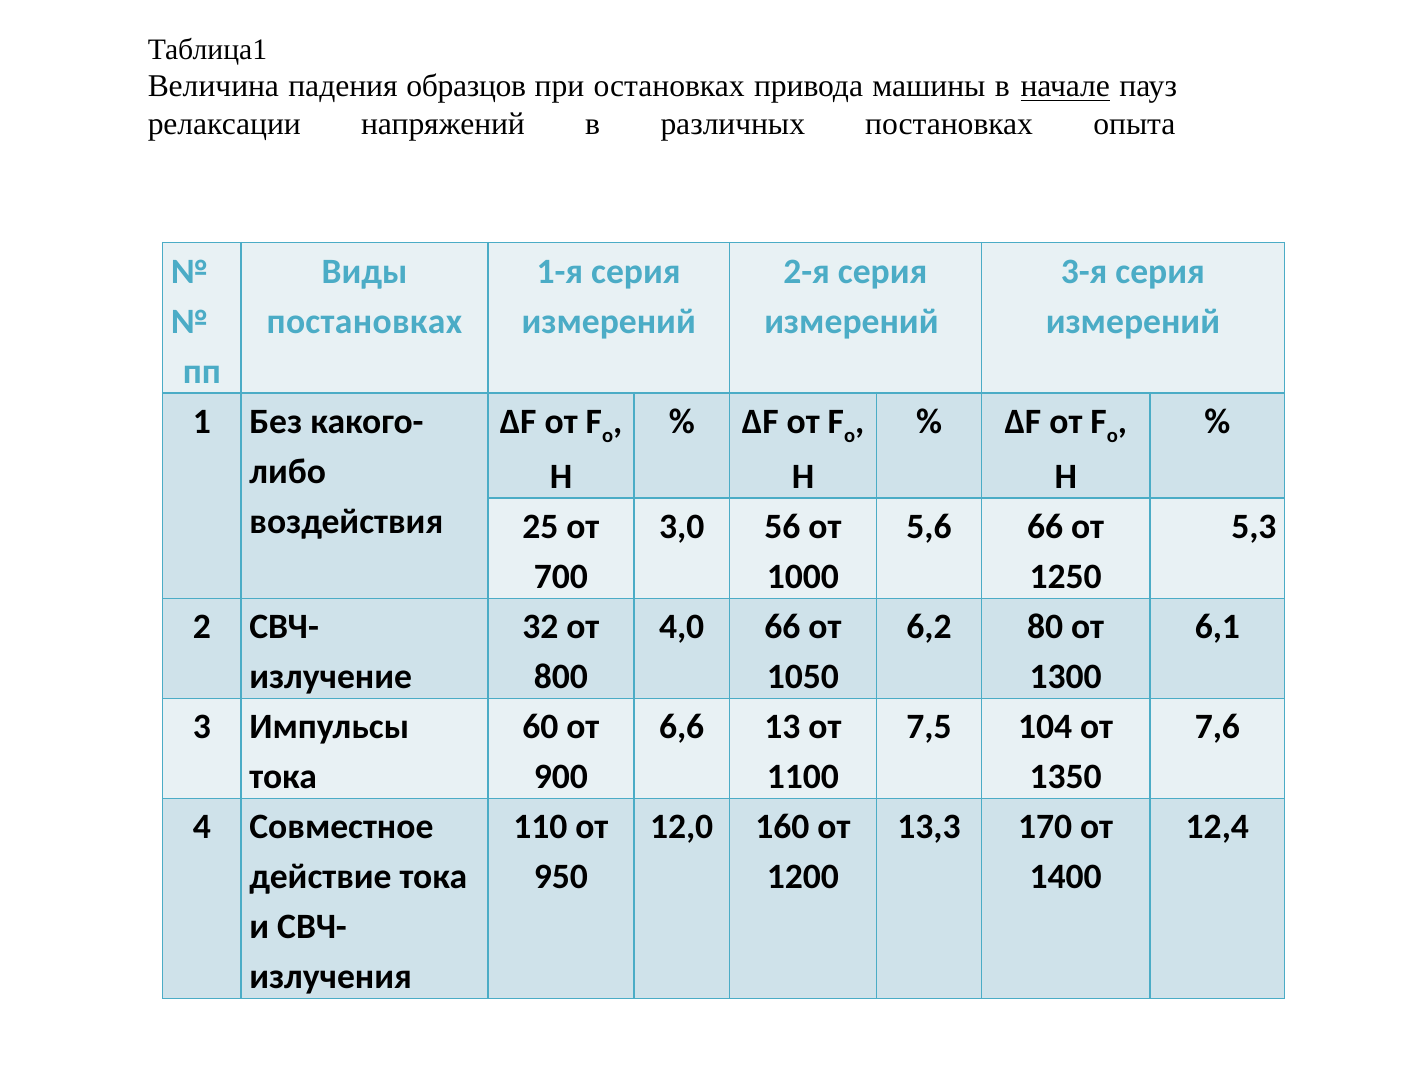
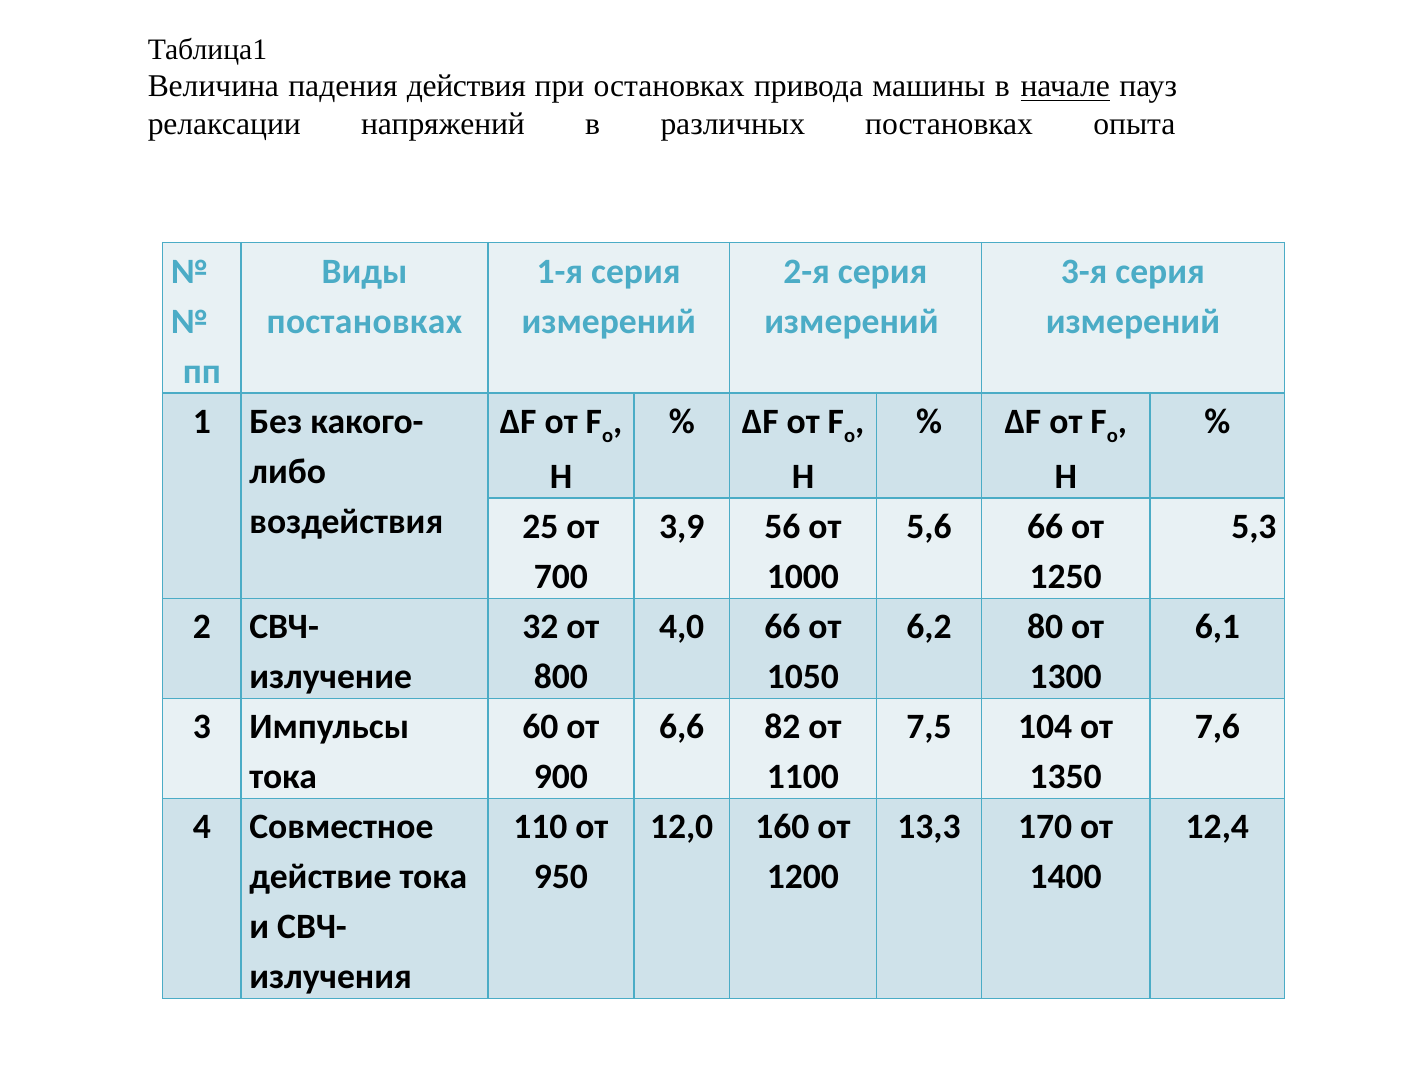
образцов: образцов -> действия
3,0: 3,0 -> 3,9
13: 13 -> 82
